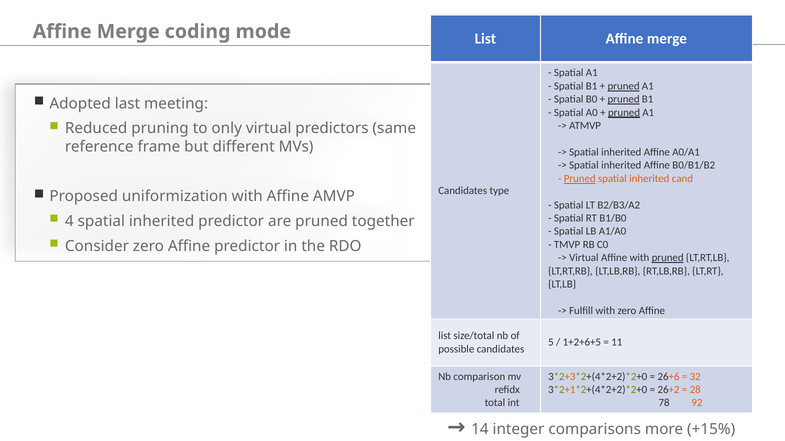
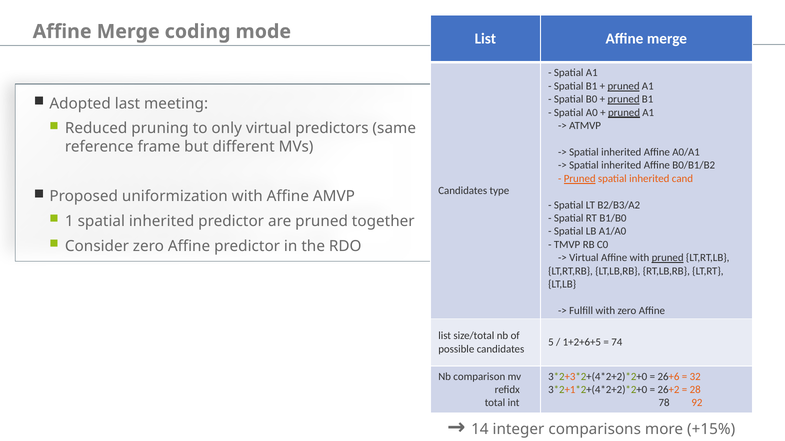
4: 4 -> 1
11: 11 -> 74
